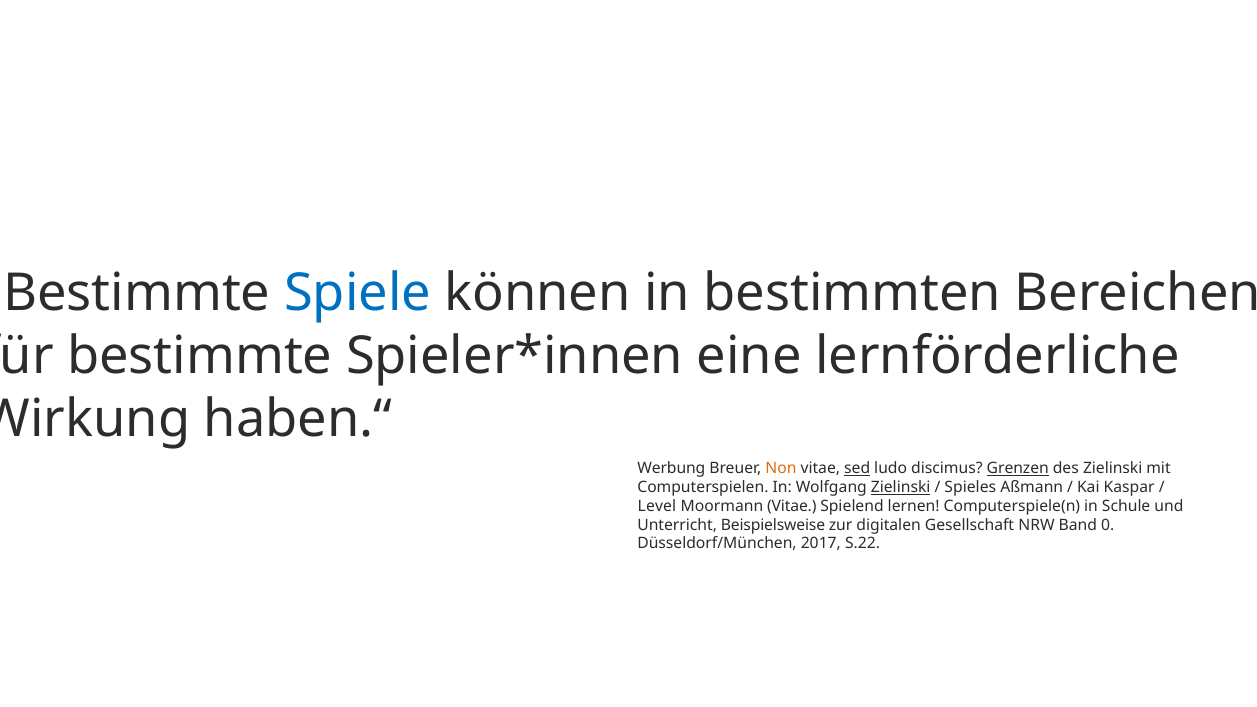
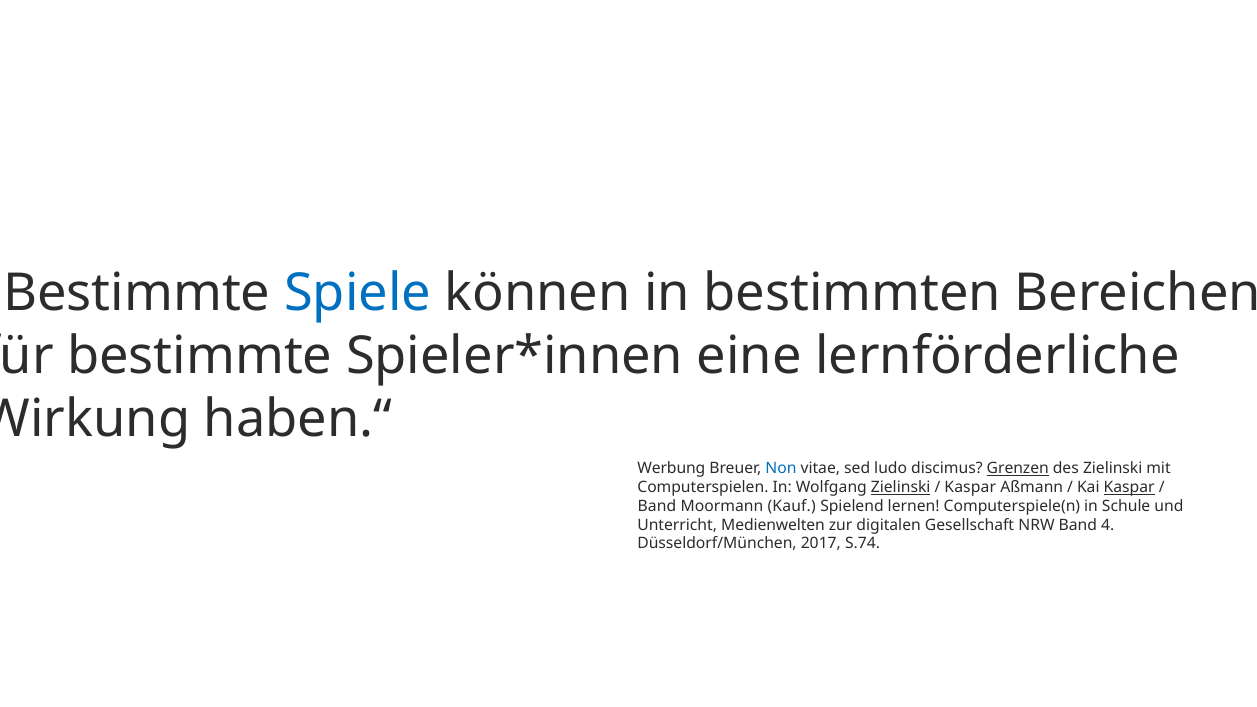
Non colour: orange -> blue
sed underline: present -> none
Spieles at (970, 487): Spieles -> Kaspar
Kaspar at (1129, 487) underline: none -> present
Level at (657, 506): Level -> Band
Moormann Vitae: Vitae -> Kauf
Beispielsweise: Beispielsweise -> Medienwelten
0: 0 -> 4
S.22: S.22 -> S.74
